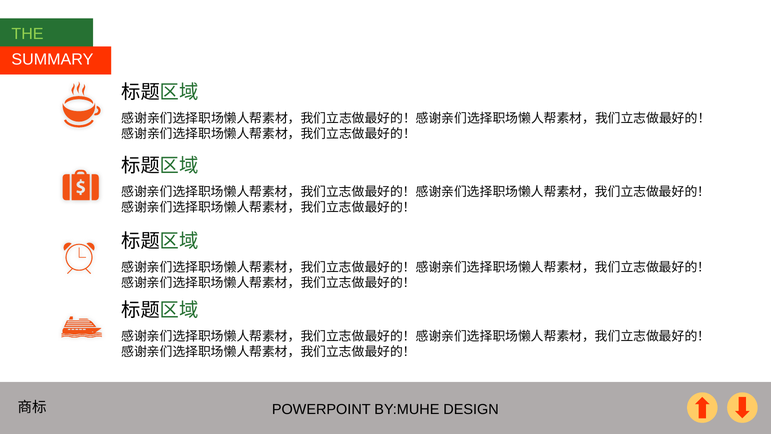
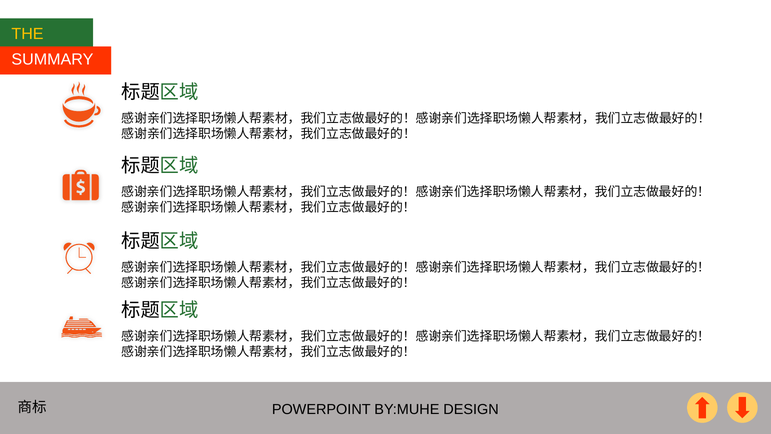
THE colour: light green -> yellow
